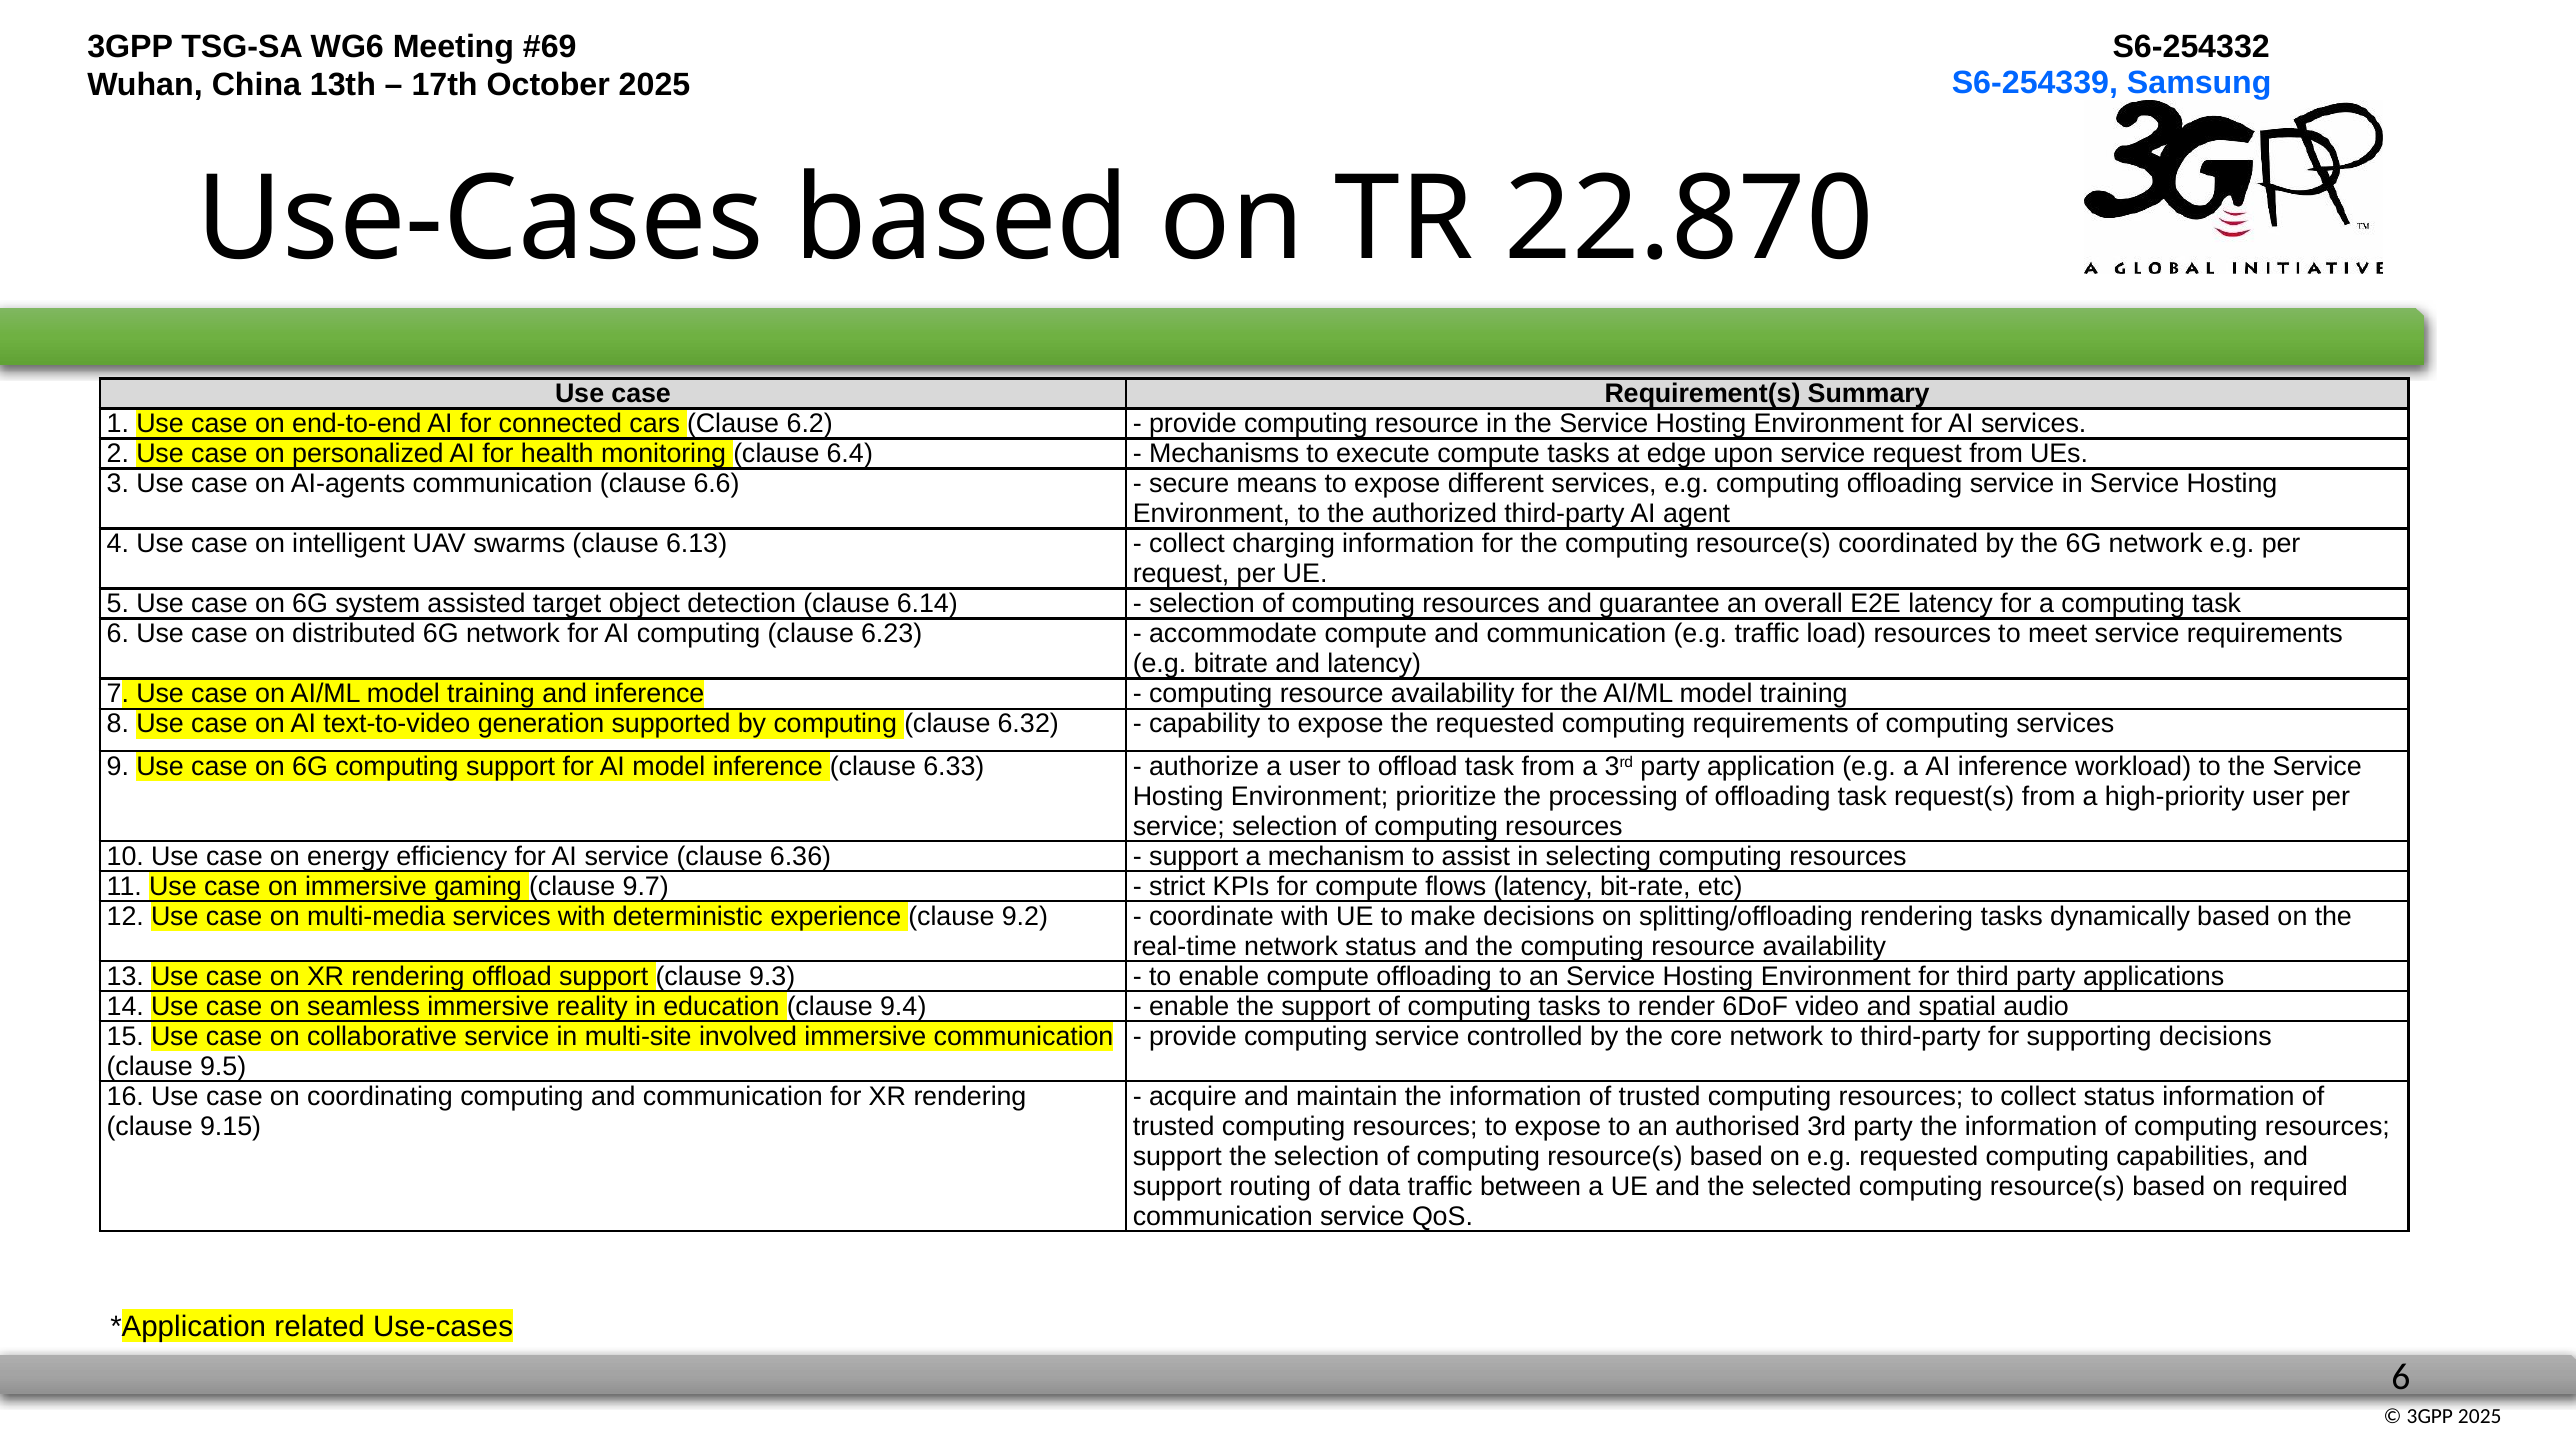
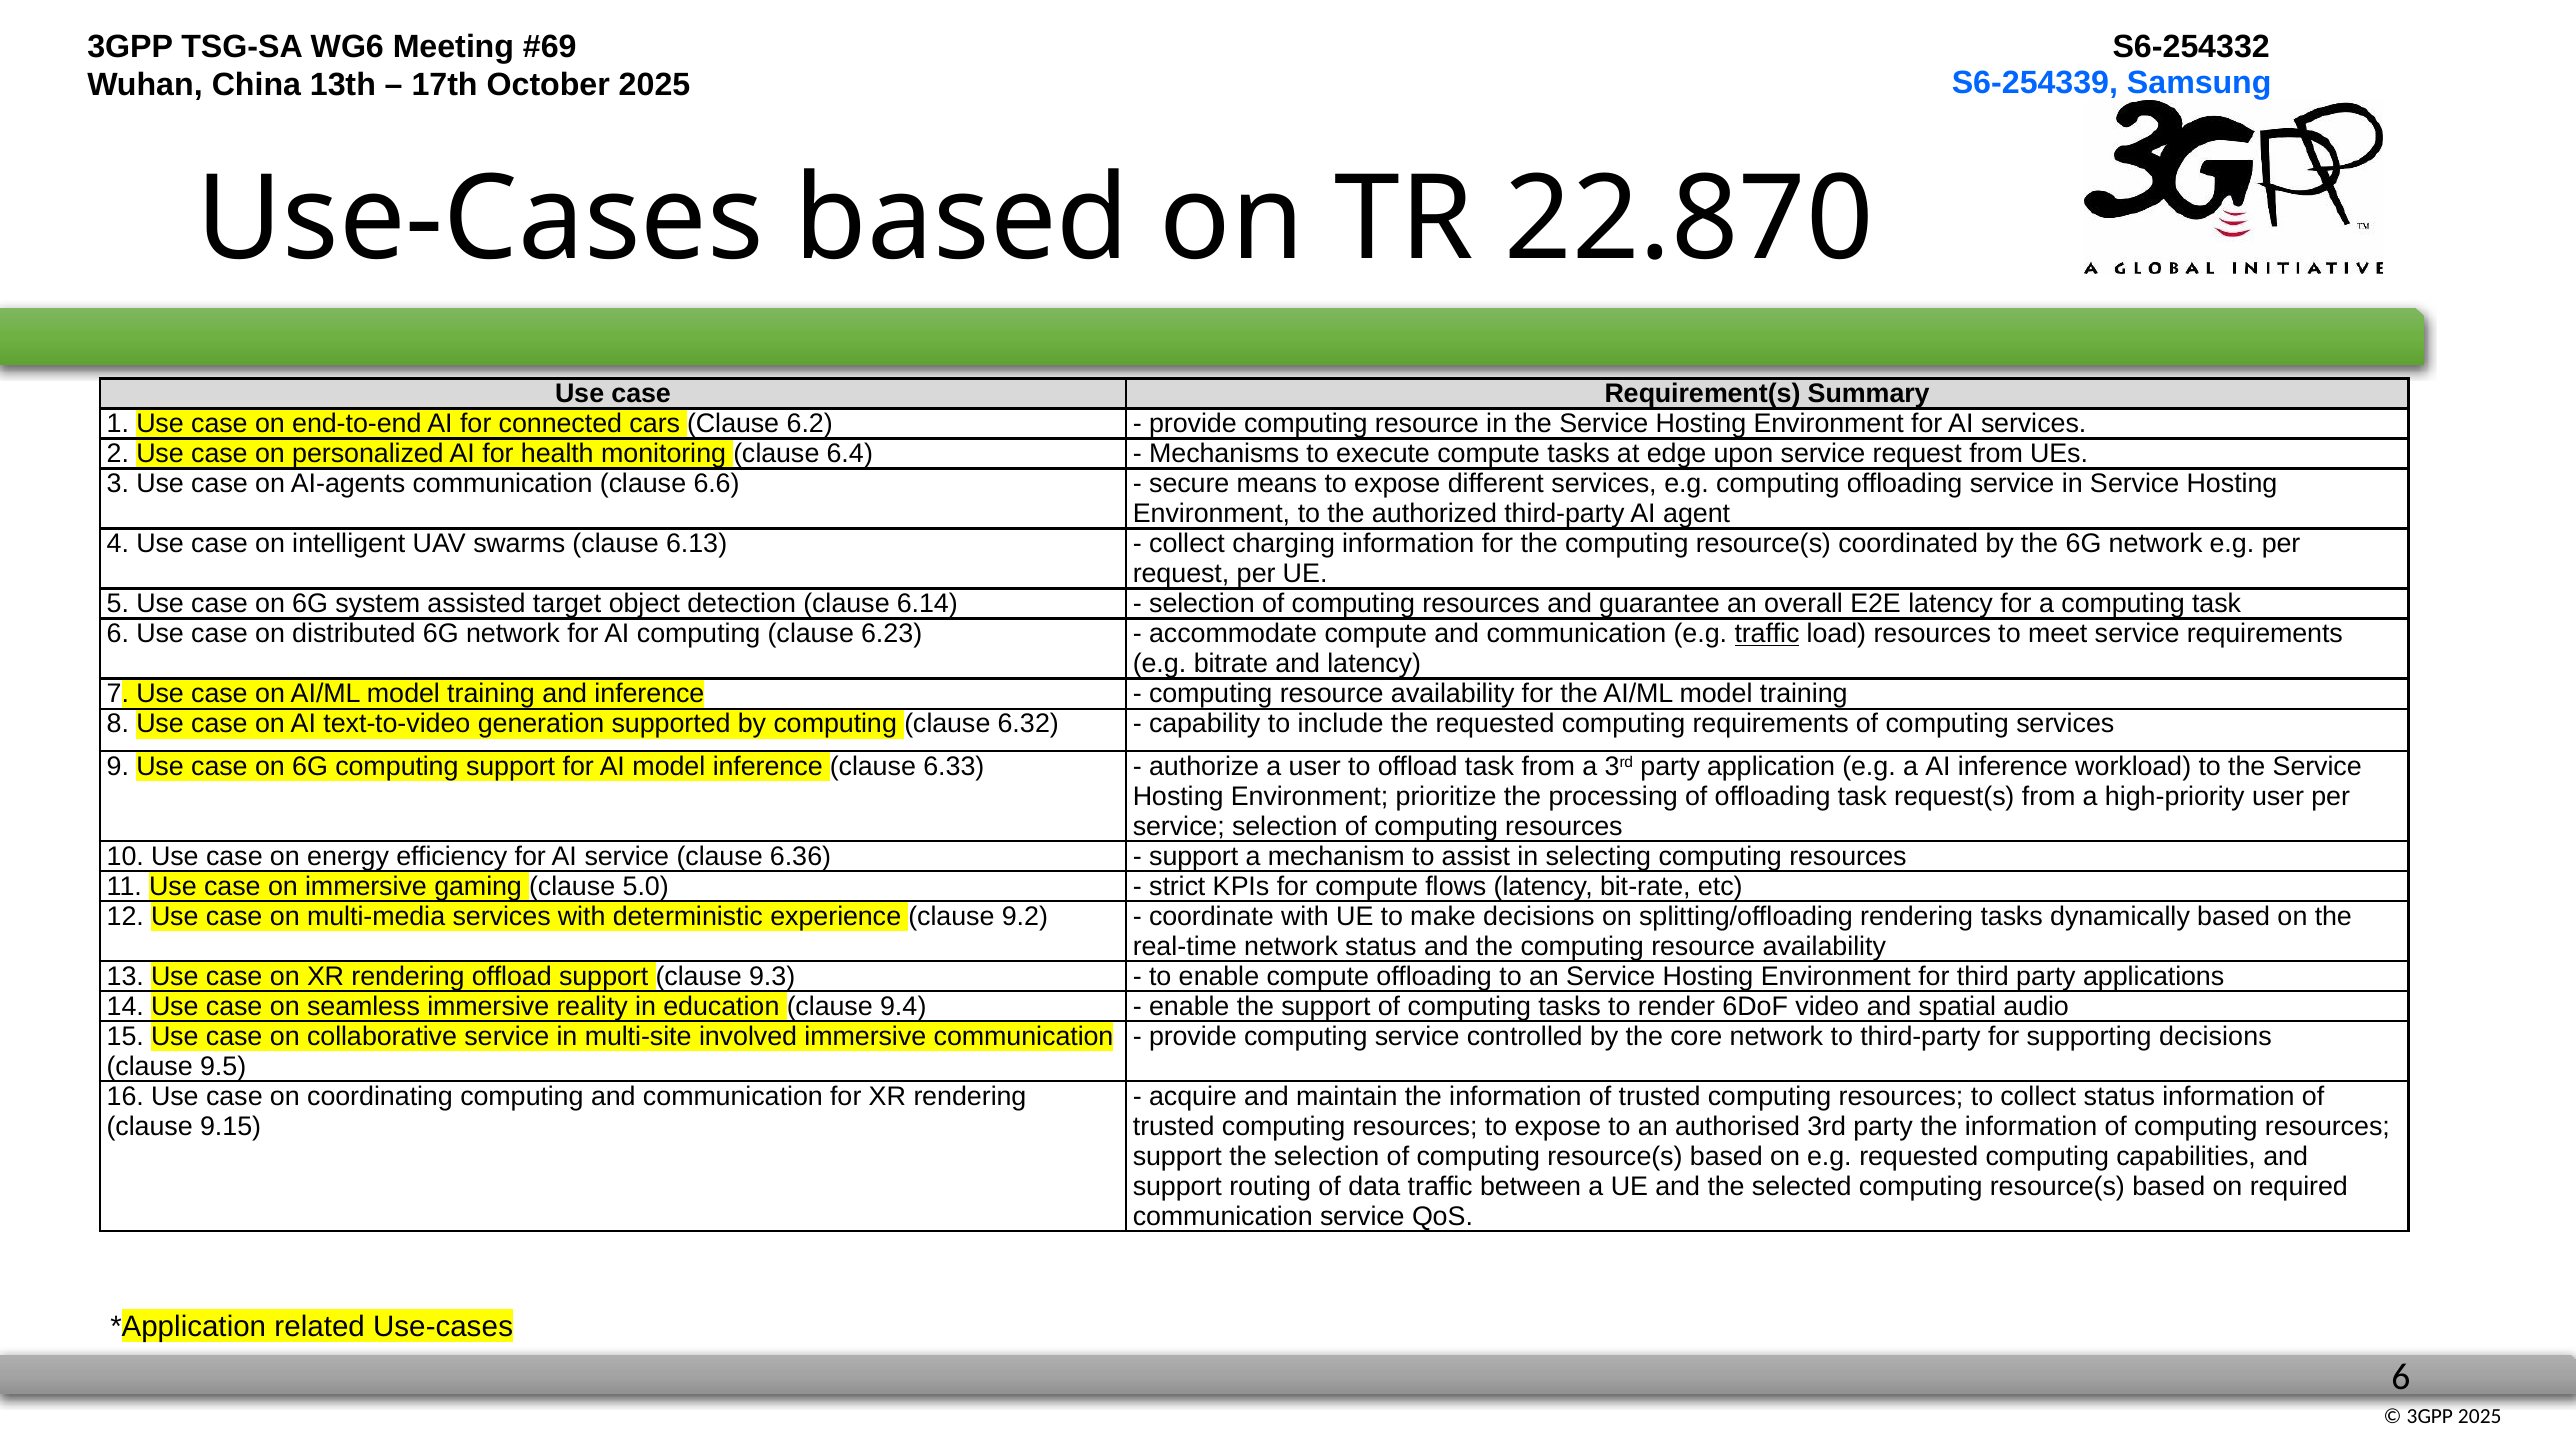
traffic at (1767, 634) underline: none -> present
capability to expose: expose -> include
9.7: 9.7 -> 5.0
